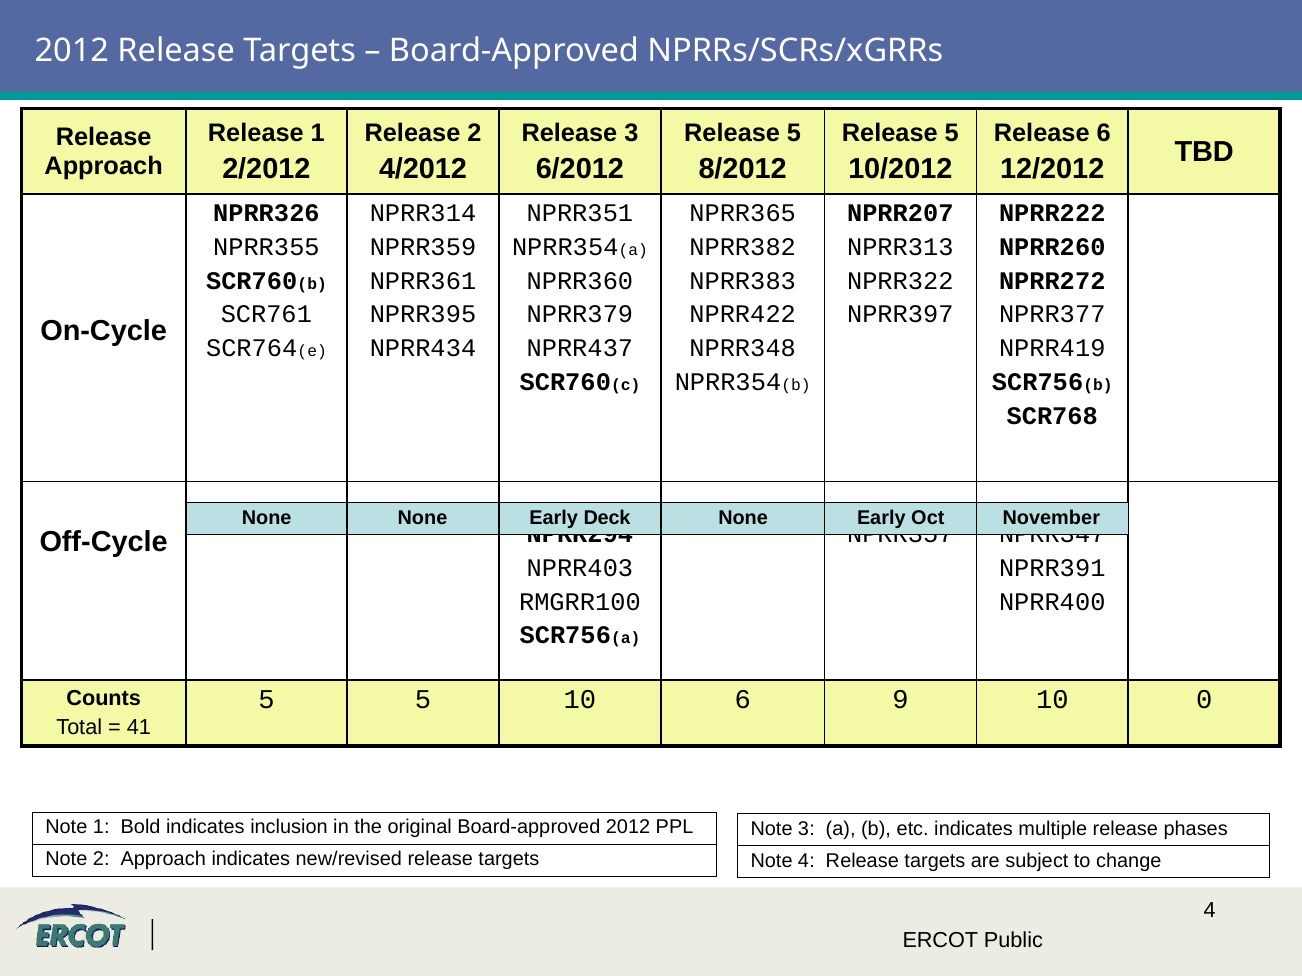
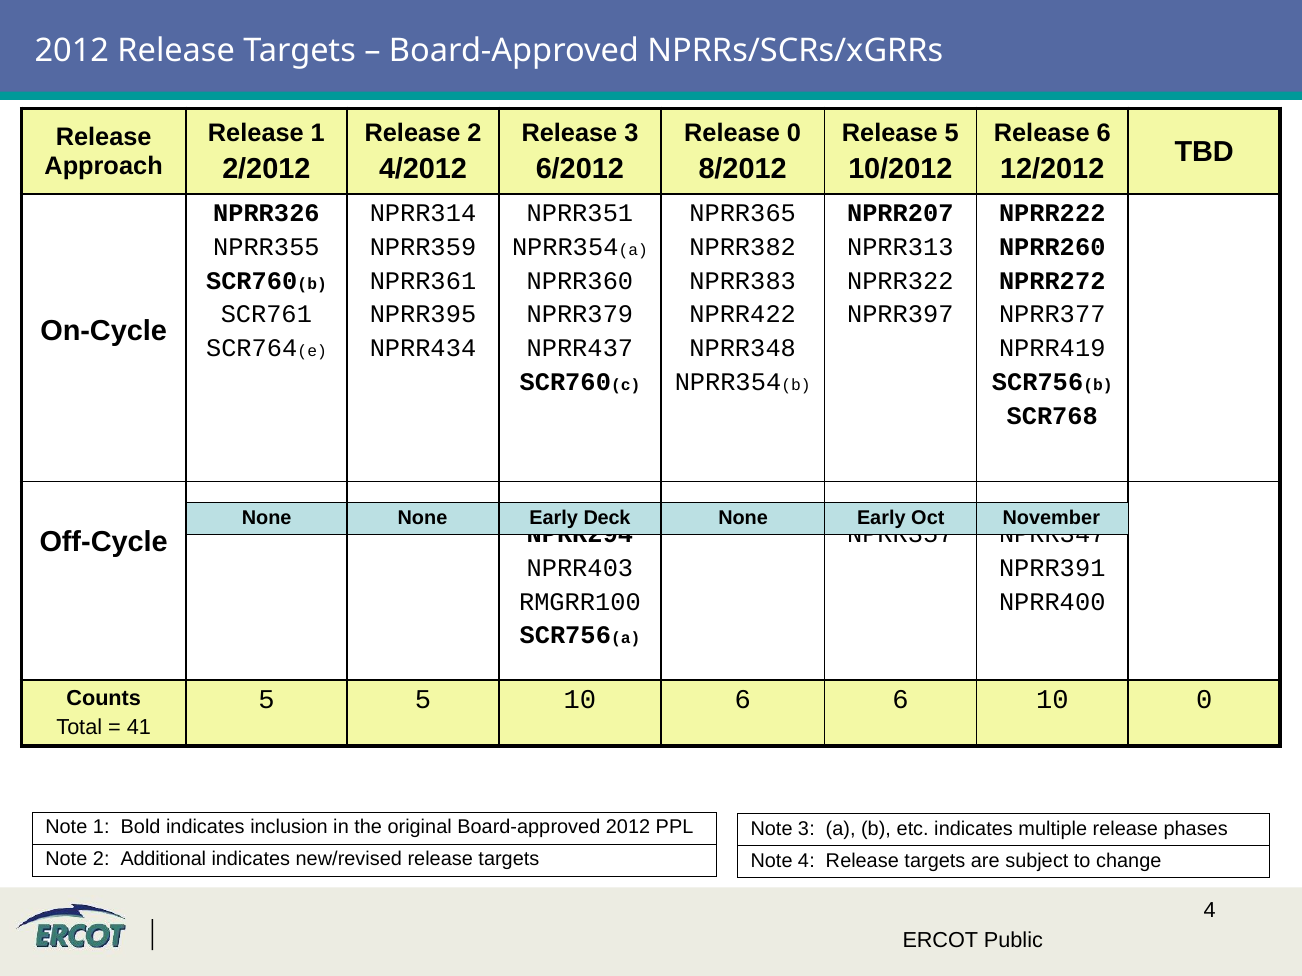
5 at (794, 133): 5 -> 0
6 9: 9 -> 6
2 Approach: Approach -> Additional
